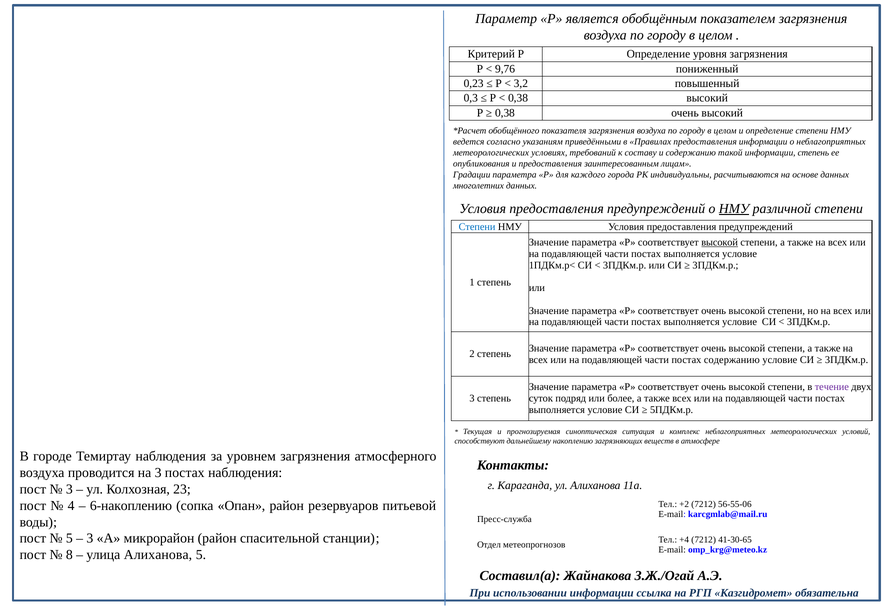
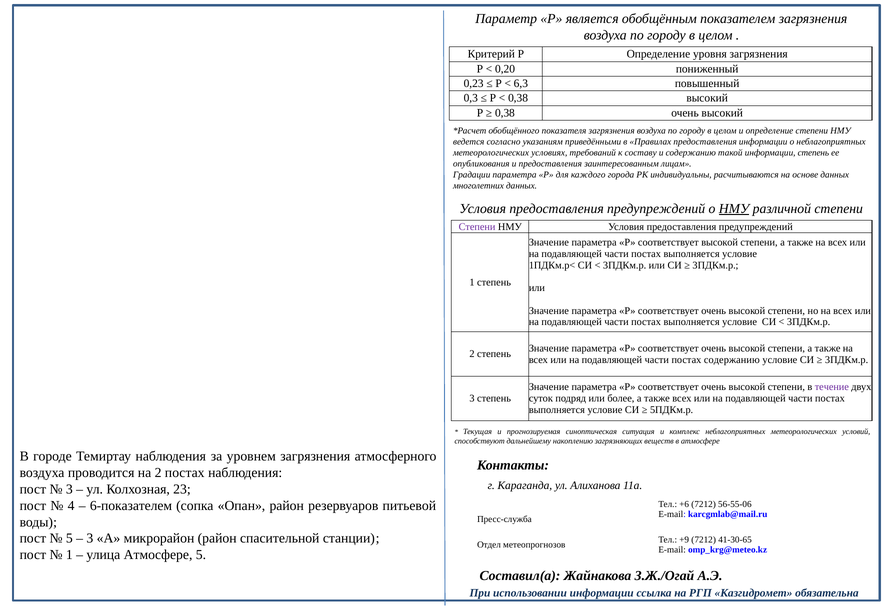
9,76: 9,76 -> 0,20
3,2: 3,2 -> 6,3
Степени at (477, 227) colour: blue -> purple
высокой at (720, 242) underline: present -> none
на 3: 3 -> 2
6-накоплению: 6-накоплению -> 6-показателем
+2: +2 -> +6
+4: +4 -> +9
8 at (69, 555): 8 -> 1
улица Алиханова: Алиханова -> Атмосфере
